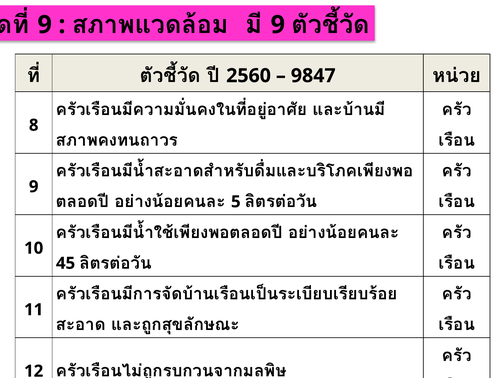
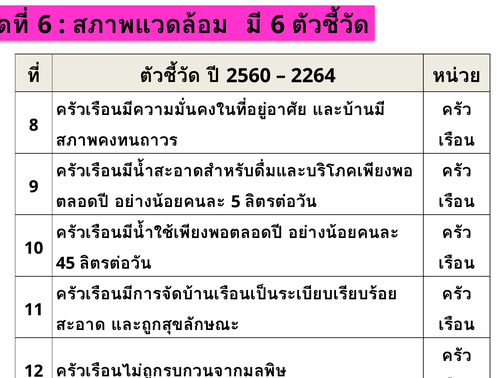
9 at (45, 25): 9 -> 6
9 at (278, 25): 9 -> 6
9847: 9847 -> 2264
